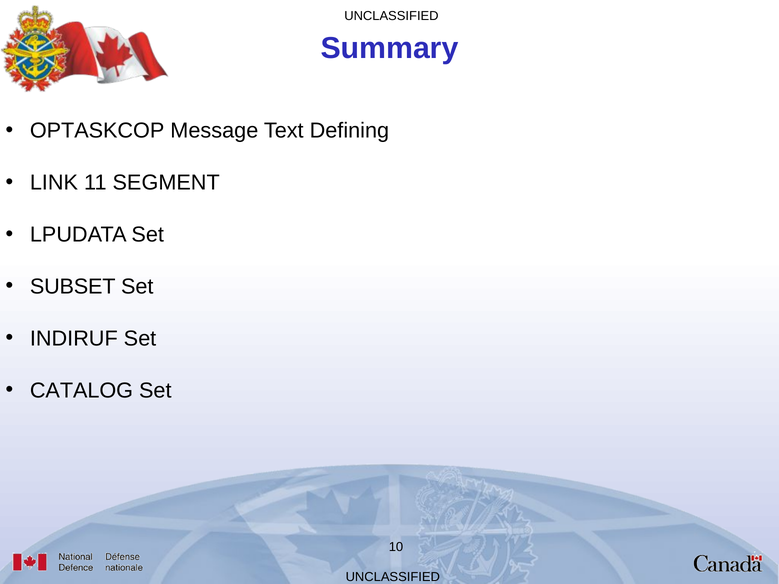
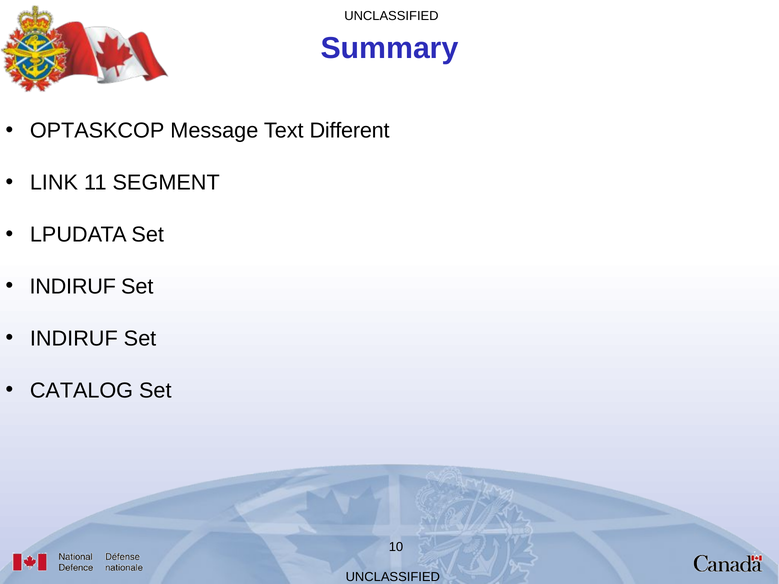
Defining: Defining -> Different
SUBSET at (73, 287): SUBSET -> INDIRUF
